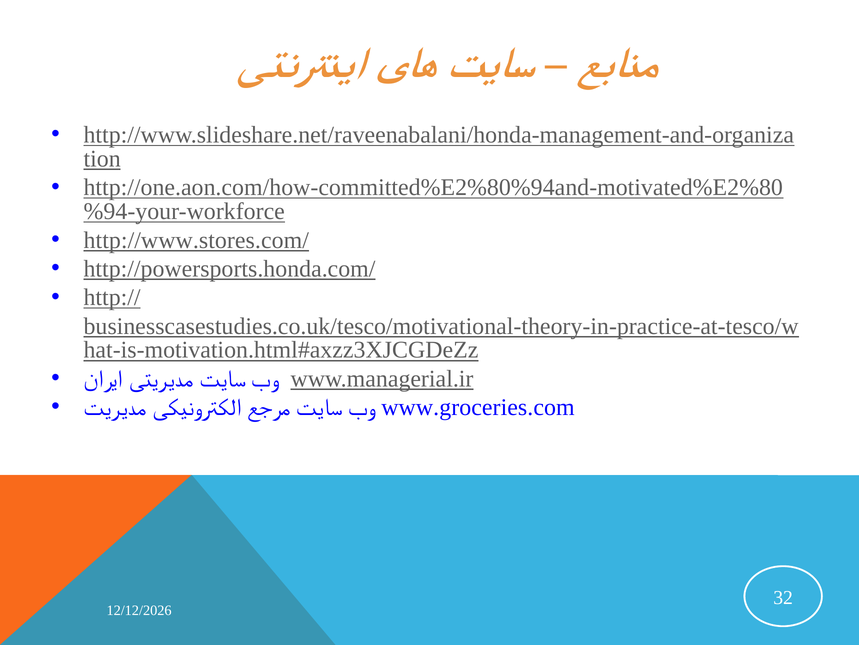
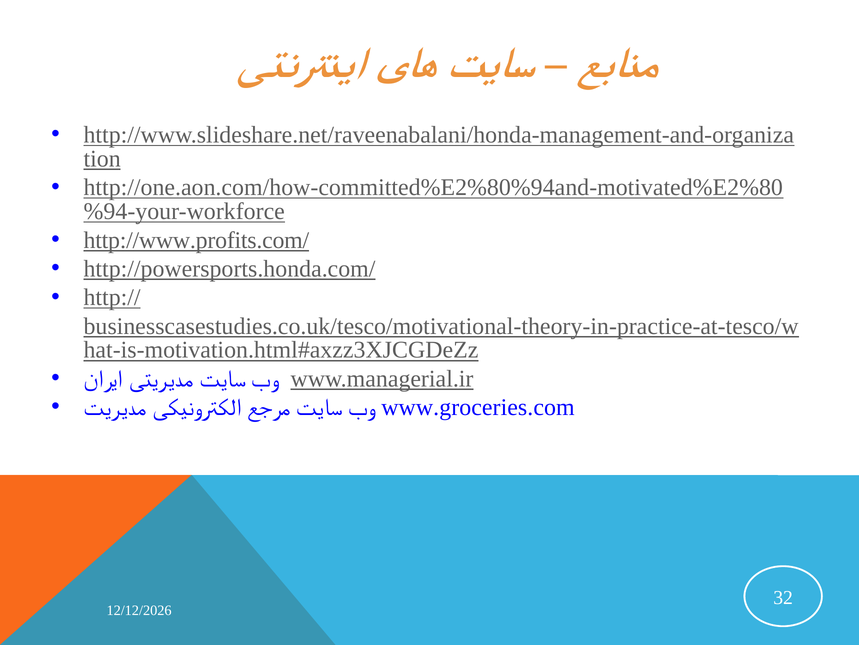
http://www.stores.com/: http://www.stores.com/ -> http://www.profits.com/
